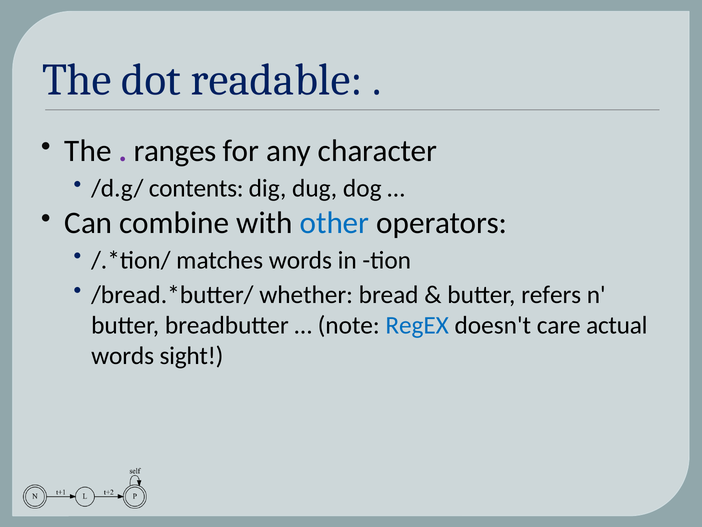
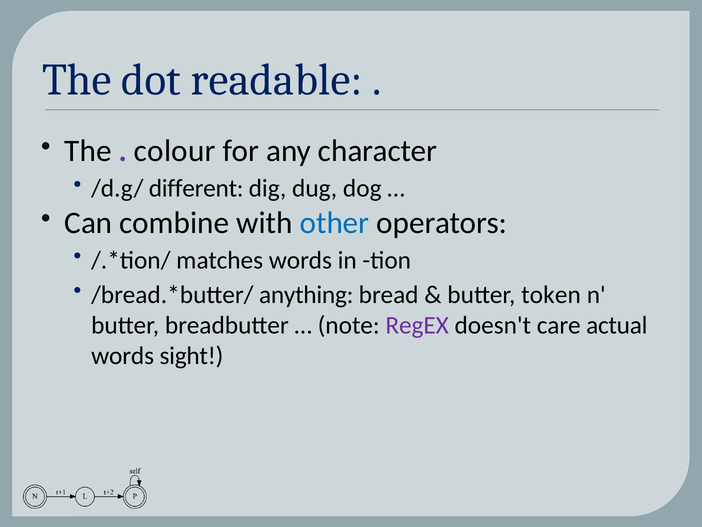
ranges: ranges -> colour
contents: contents -> different
whether: whether -> anything
refers: refers -> token
RegEX colour: blue -> purple
